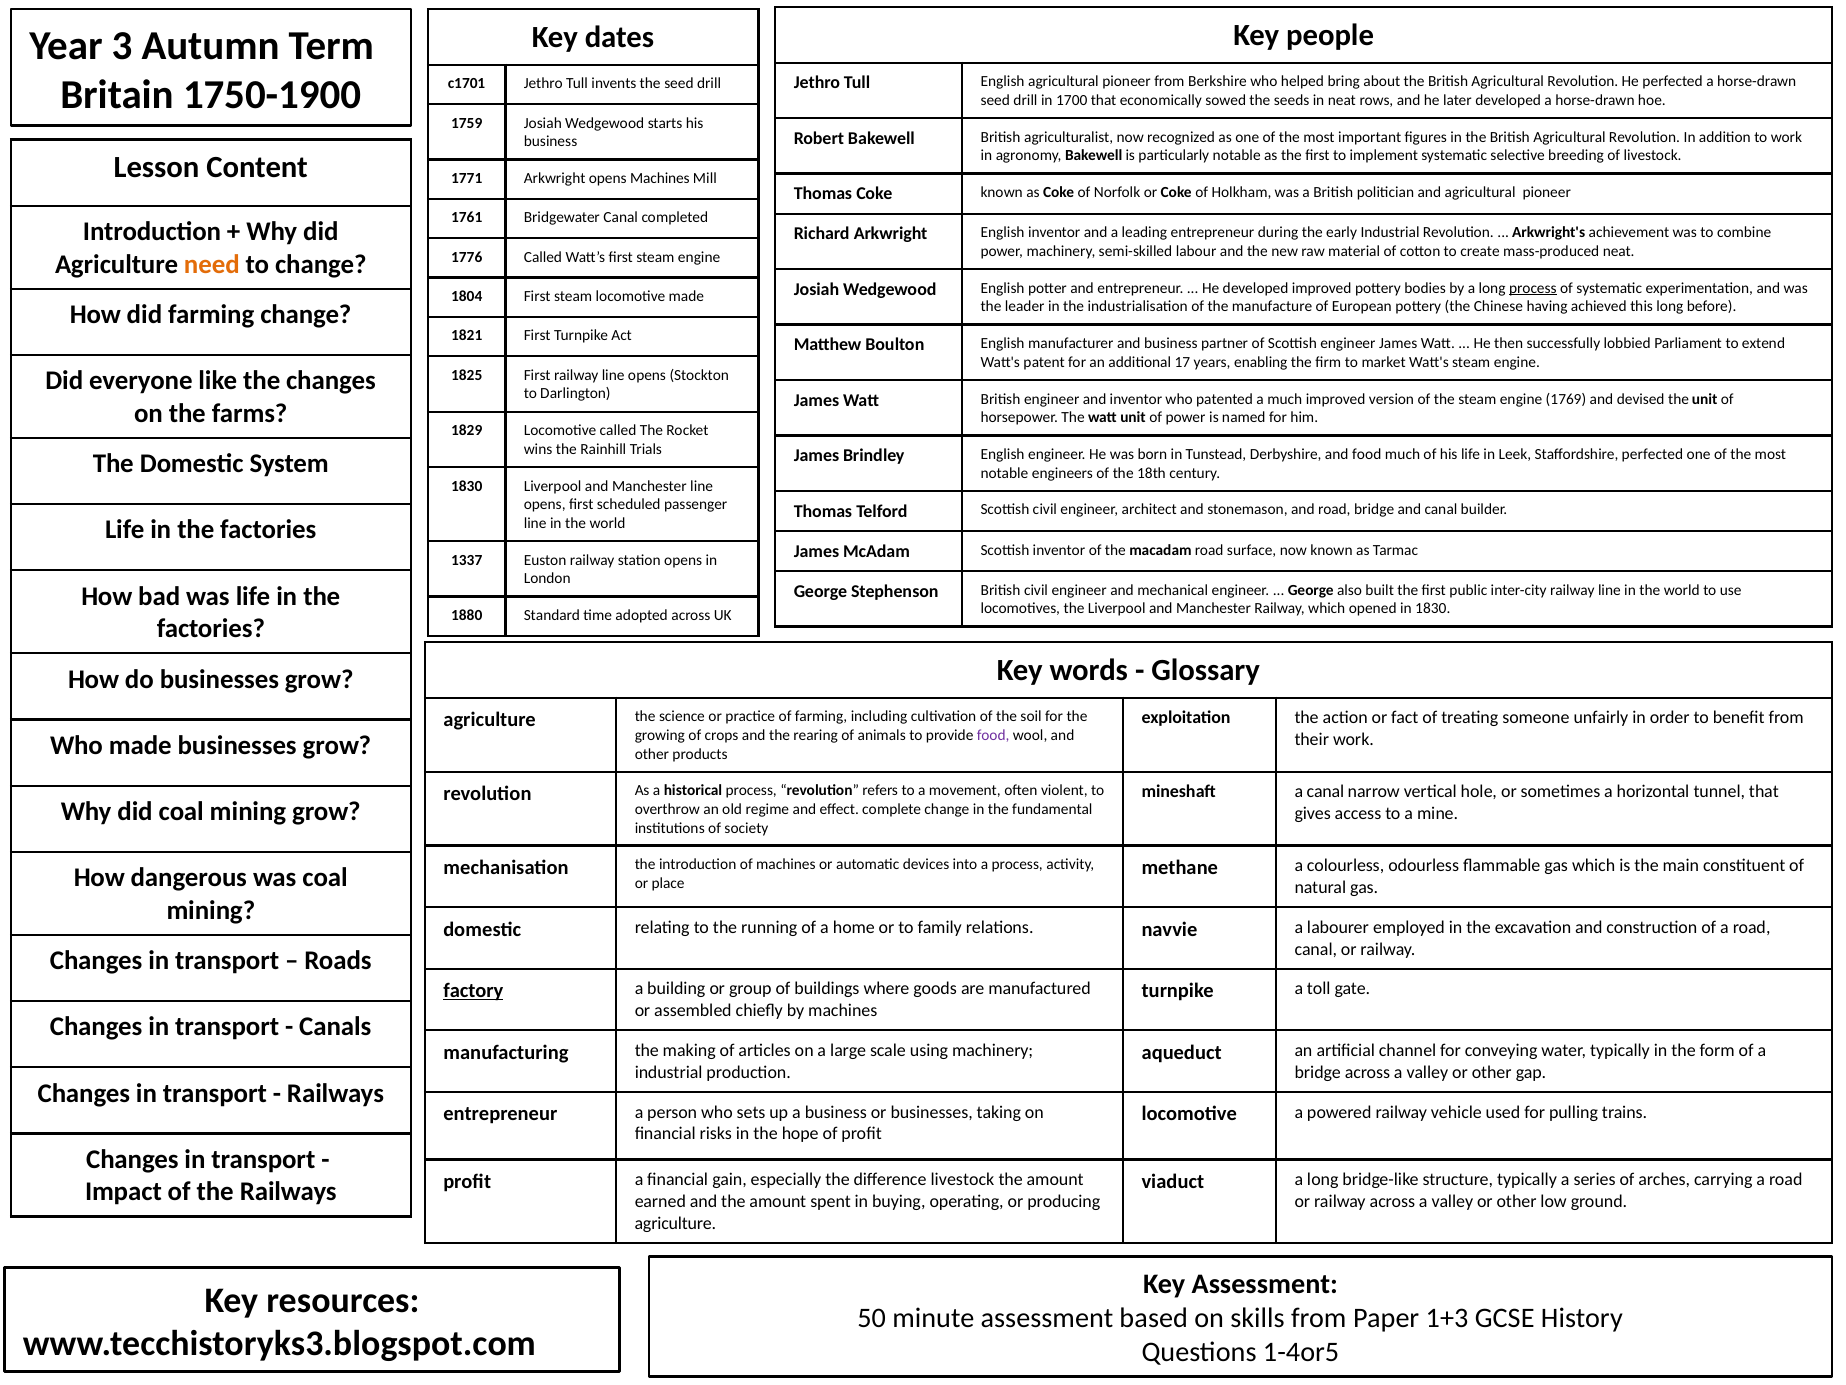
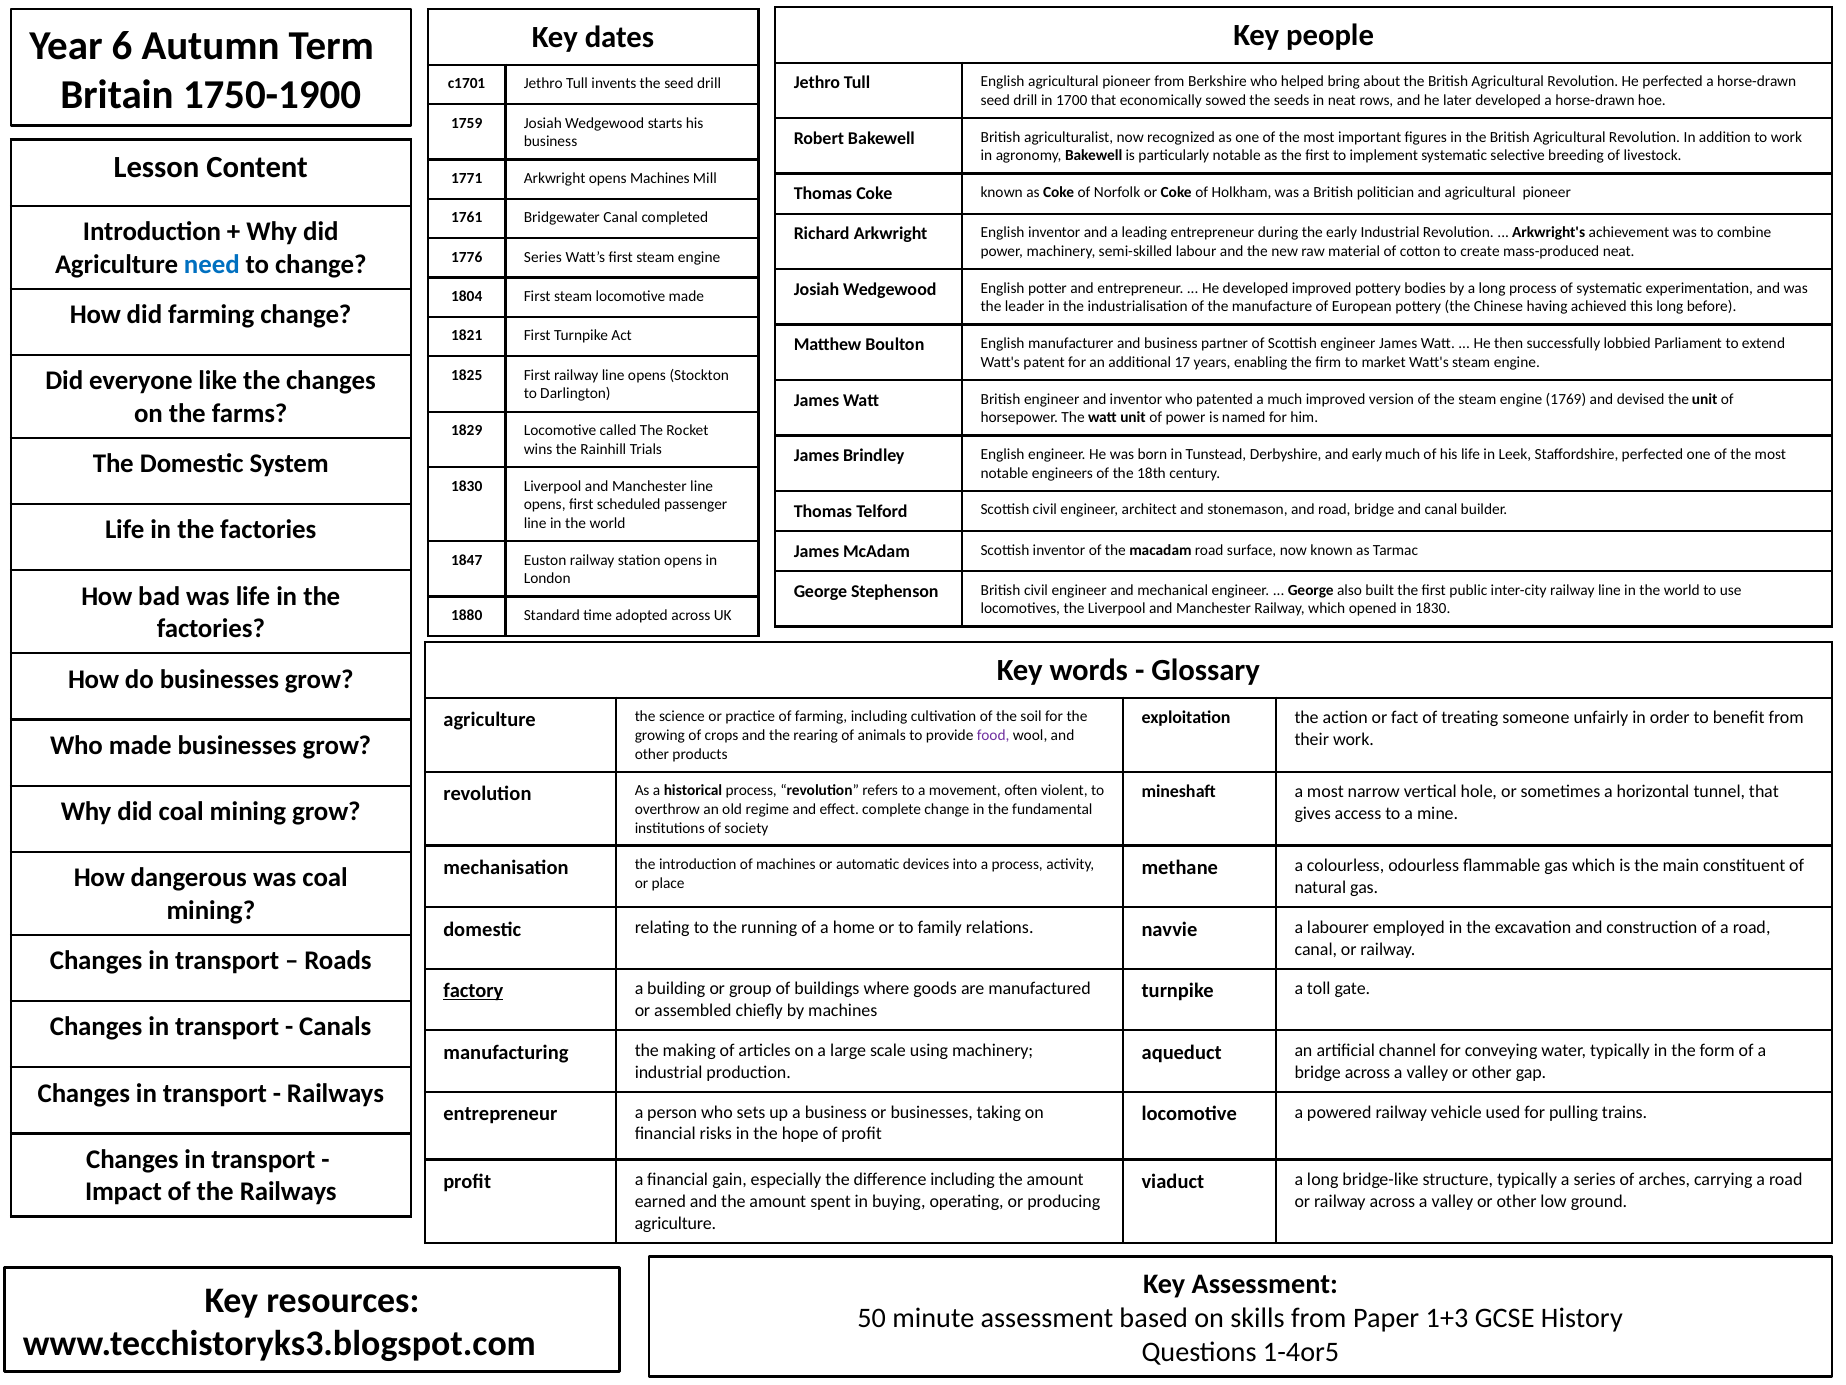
3: 3 -> 6
1776 Called: Called -> Series
need colour: orange -> blue
process at (1533, 288) underline: present -> none
and food: food -> early
1337: 1337 -> 1847
a canal: canal -> most
difference livestock: livestock -> including
